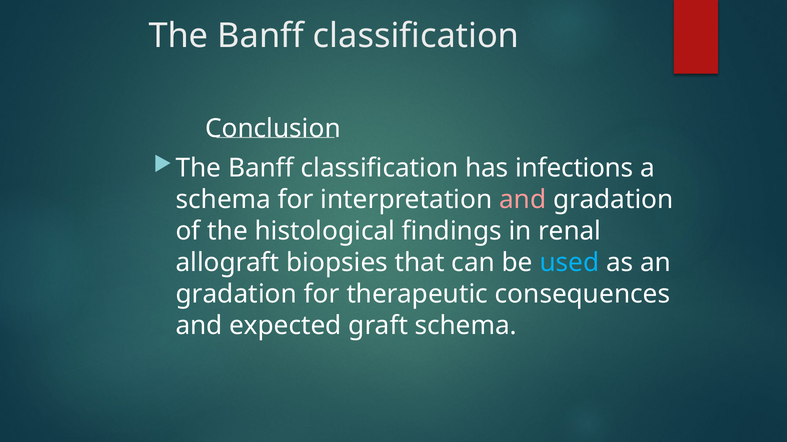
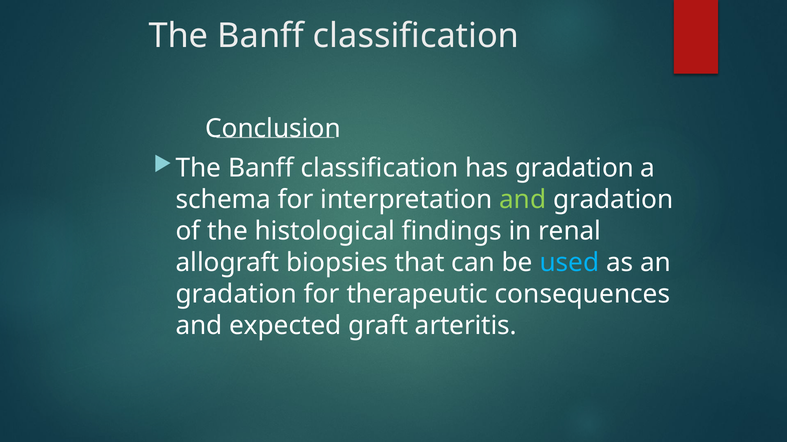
has infections: infections -> gradation
and at (523, 200) colour: pink -> light green
graft schema: schema -> arteritis
